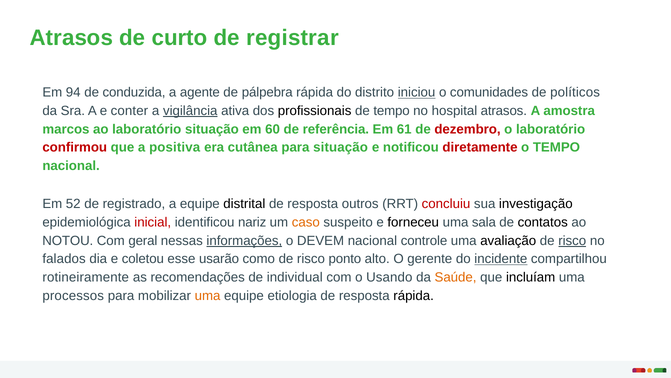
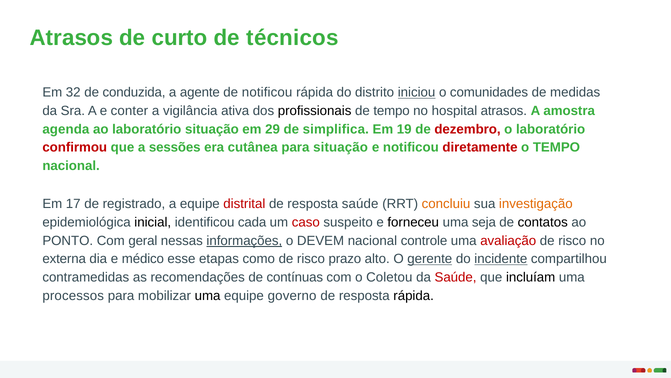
registrar: registrar -> técnicos
94: 94 -> 32
de pálpebra: pálpebra -> notificou
políticos: políticos -> medidas
vigilância underline: present -> none
marcos: marcos -> agenda
60: 60 -> 29
referência: referência -> simplifica
61: 61 -> 19
positiva: positiva -> sessões
52: 52 -> 17
distrital colour: black -> red
resposta outros: outros -> saúde
concluiu colour: red -> orange
investigação colour: black -> orange
inicial colour: red -> black
nariz: nariz -> cada
caso colour: orange -> red
sala: sala -> seja
NOTOU: NOTOU -> PONTO
avaliação colour: black -> red
risco at (572, 240) underline: present -> none
falados: falados -> externa
coletou: coletou -> médico
usarão: usarão -> etapas
ponto: ponto -> prazo
gerente underline: none -> present
rotineiramente: rotineiramente -> contramedidas
individual: individual -> contínuas
Usando: Usando -> Coletou
Saúde at (456, 277) colour: orange -> red
uma at (208, 295) colour: orange -> black
etiologia: etiologia -> governo
